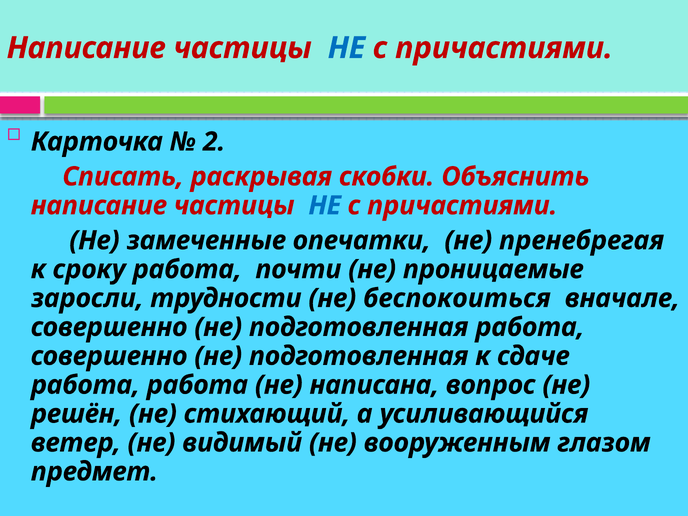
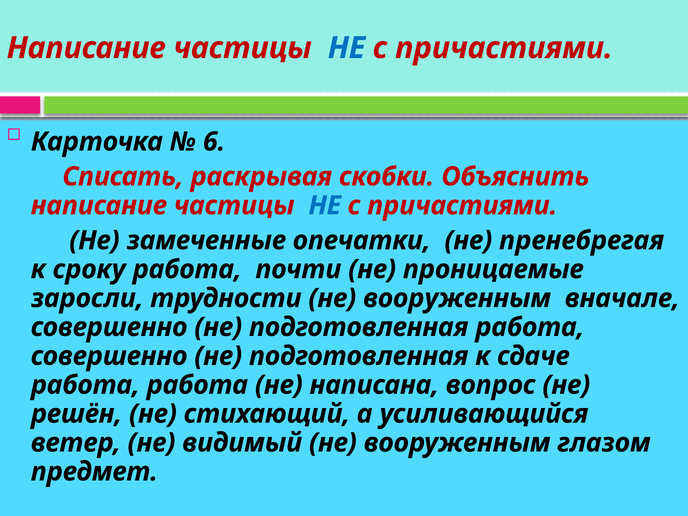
2: 2 -> 6
трудности не беспокоиться: беспокоиться -> вооруженным
